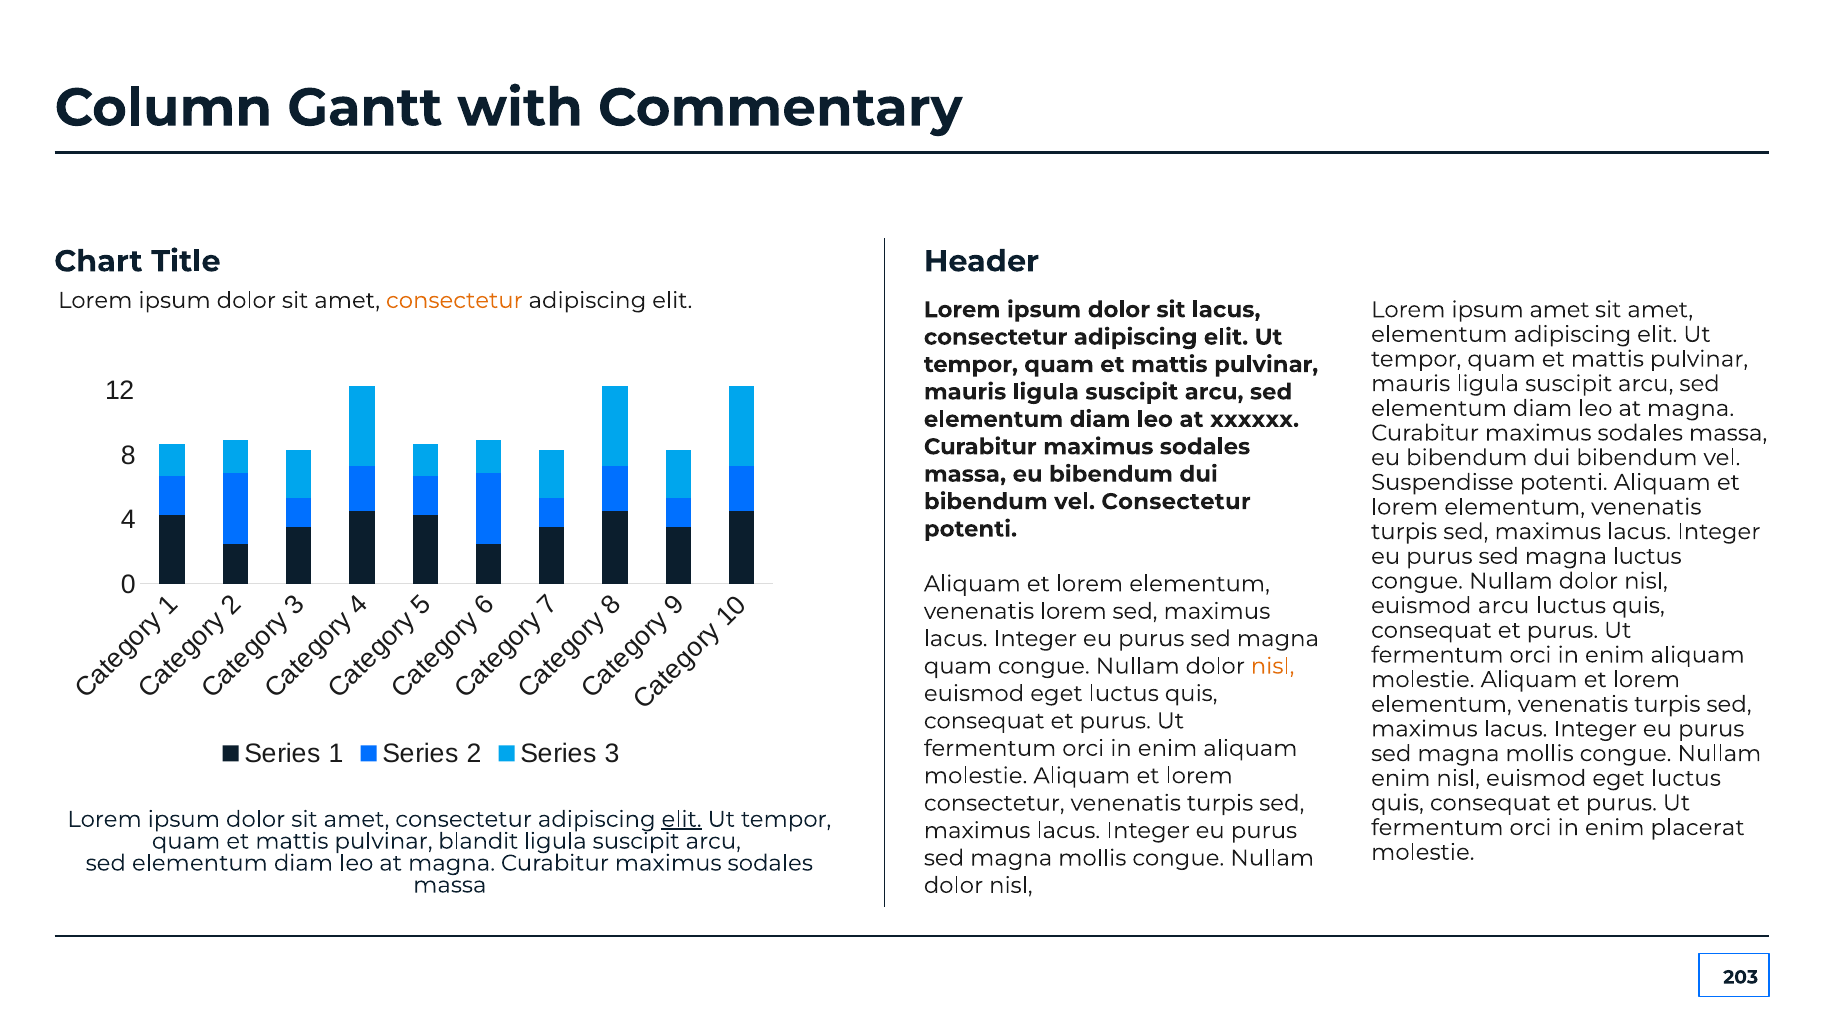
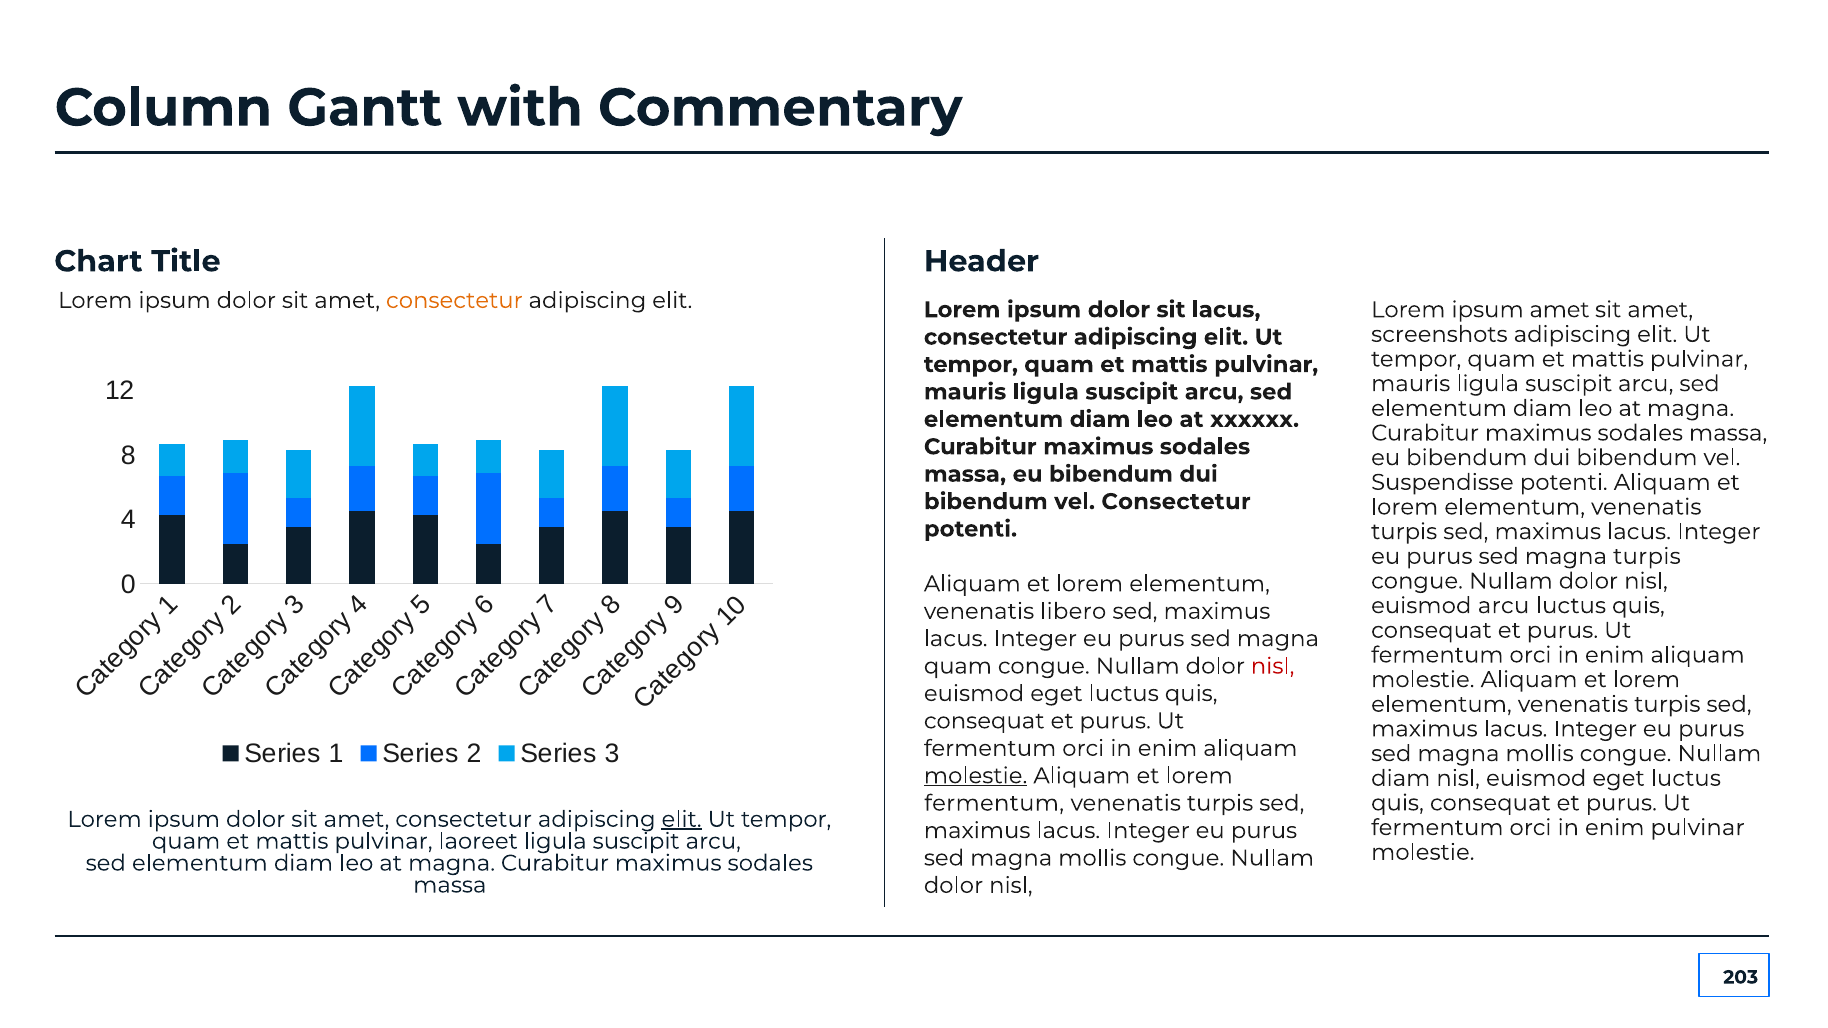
elementum at (1439, 334): elementum -> screenshots
magna luctus: luctus -> turpis
venenatis lorem: lorem -> libero
nisl at (1273, 666) colour: orange -> red
molestie at (976, 776) underline: none -> present
enim at (1401, 778): enim -> diam
consectetur at (994, 803): consectetur -> fermentum
enim placerat: placerat -> pulvinar
blandit: blandit -> laoreet
